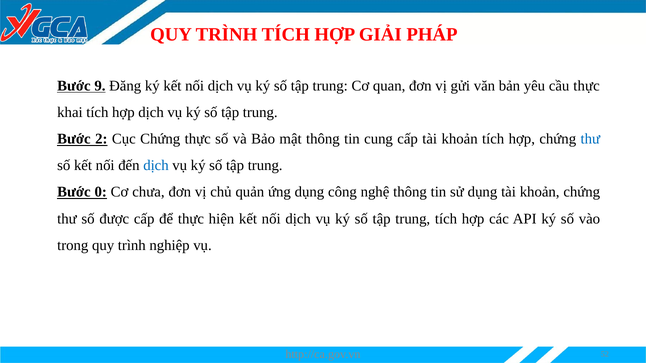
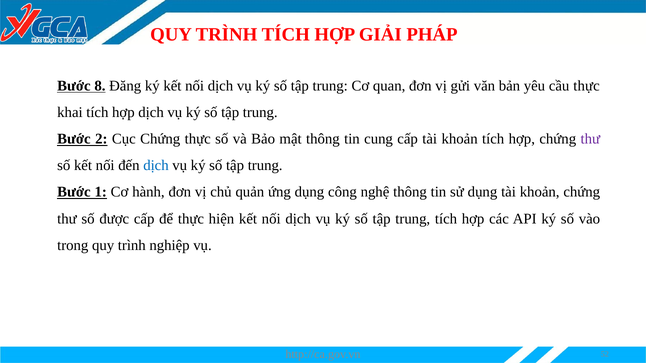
9: 9 -> 8
thư at (590, 139) colour: blue -> purple
0: 0 -> 1
chưa: chưa -> hành
